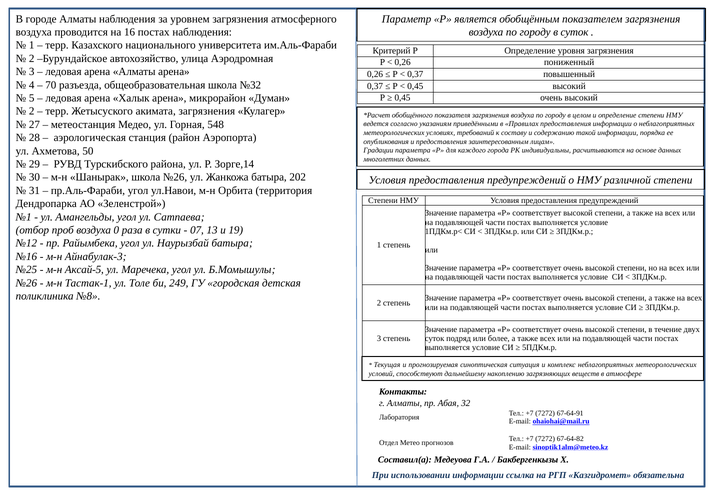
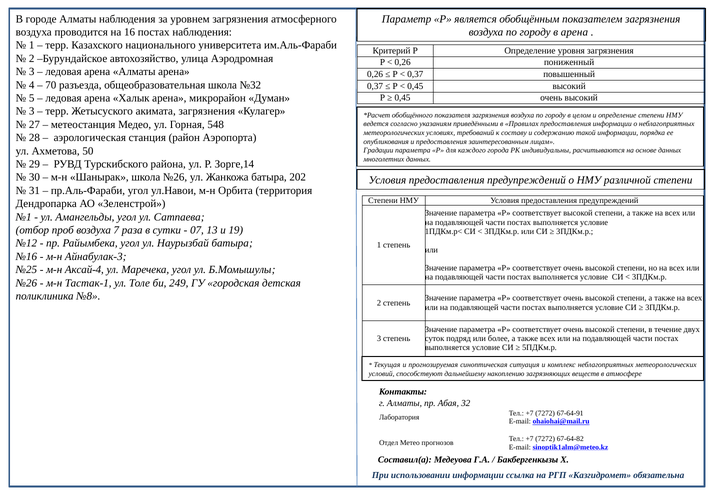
в суток: суток -> арена
2 at (32, 111): 2 -> 3
0: 0 -> 7
Аксай-5: Аксай-5 -> Аксай-4
